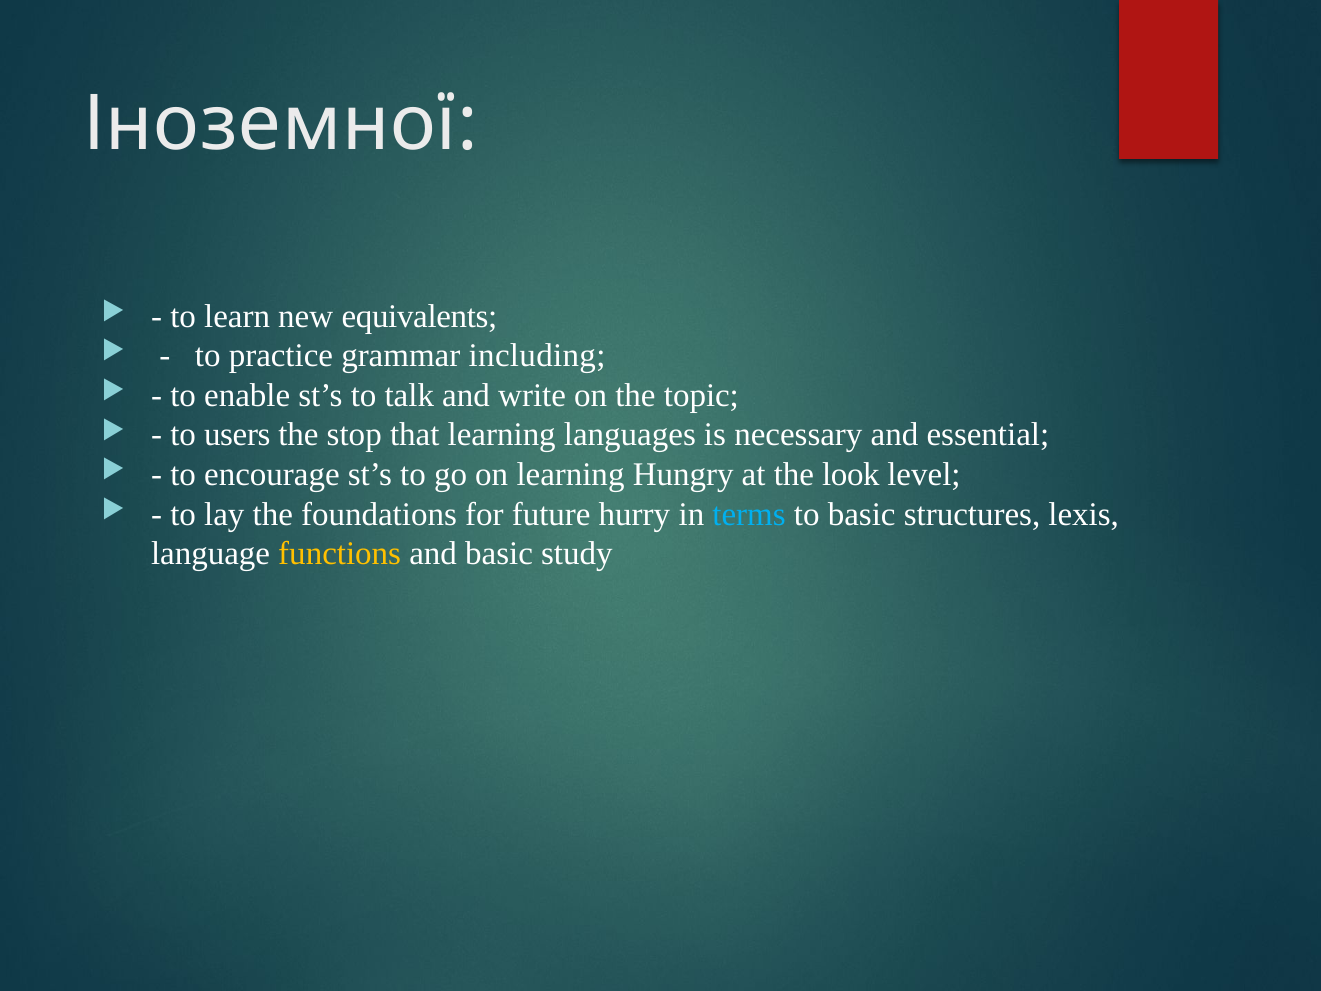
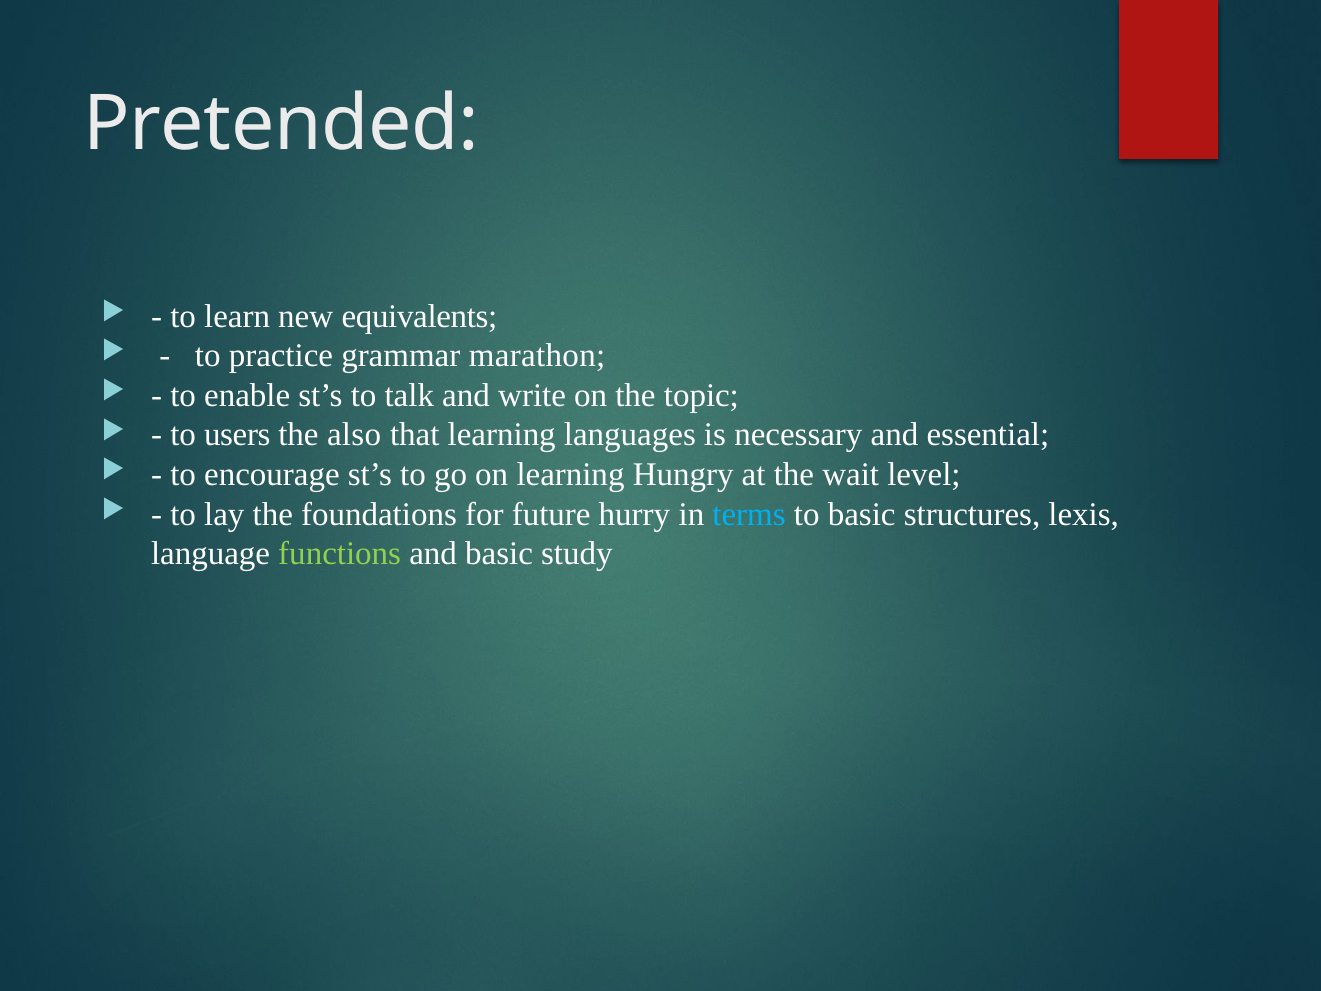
Іноземної: Іноземної -> Pretended
including: including -> marathon
stop: stop -> also
look: look -> wait
functions colour: yellow -> light green
